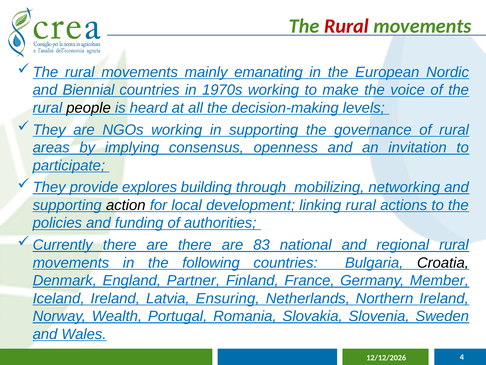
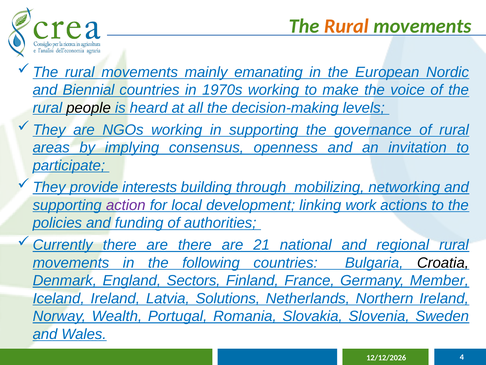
Rural at (346, 26) colour: red -> orange
explores: explores -> interests
action colour: black -> purple
linking rural: rural -> work
83: 83 -> 21
Partner: Partner -> Sectors
Ensuring: Ensuring -> Solutions
